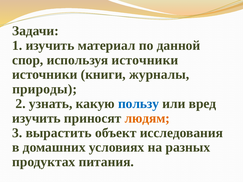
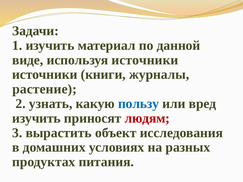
спор: спор -> виде
природы: природы -> растение
людям colour: orange -> red
